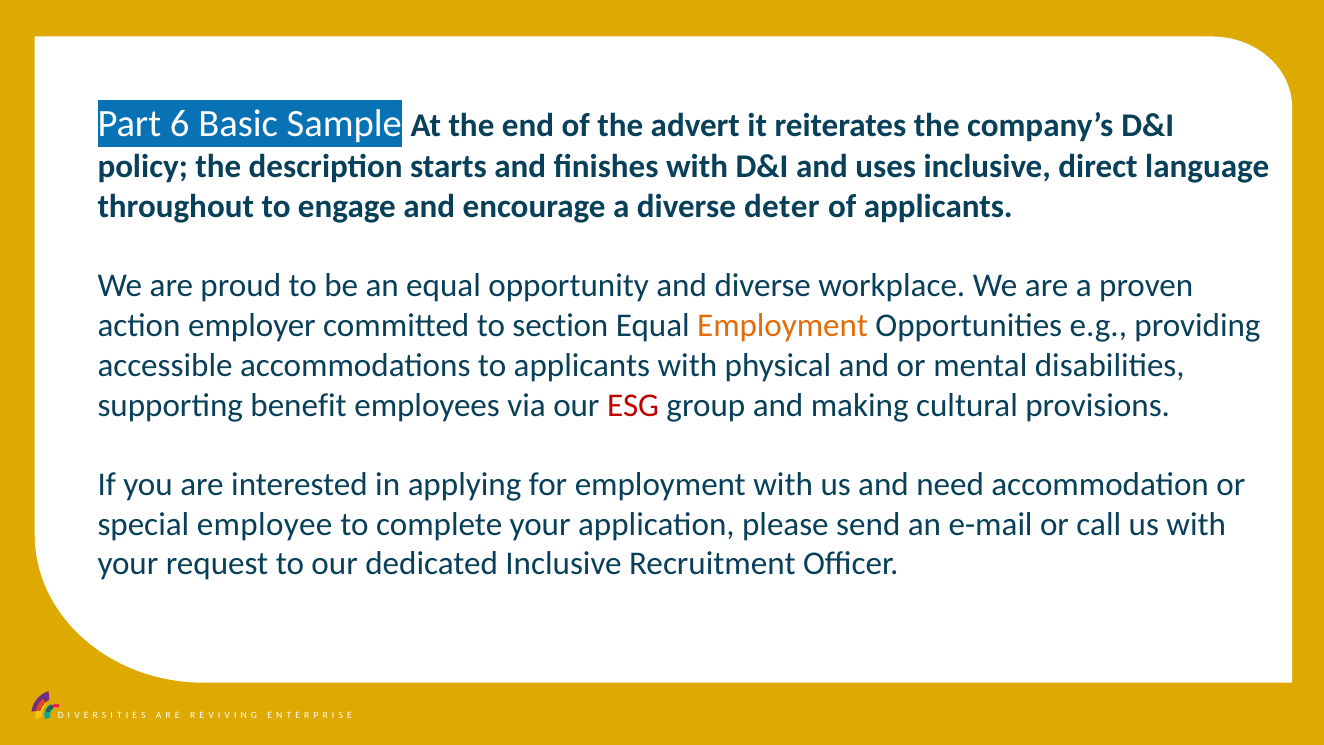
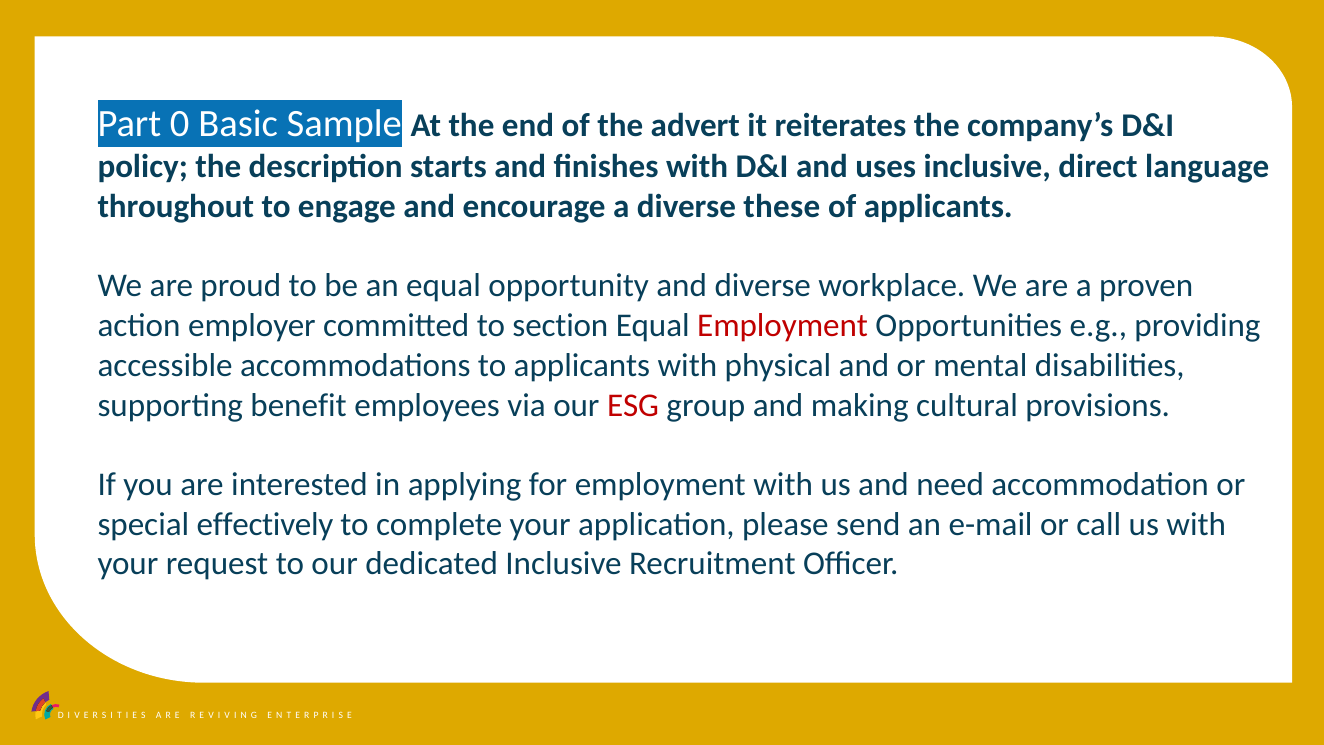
6: 6 -> 0
deter: deter -> these
Employment at (783, 326) colour: orange -> red
employee: employee -> effectively
